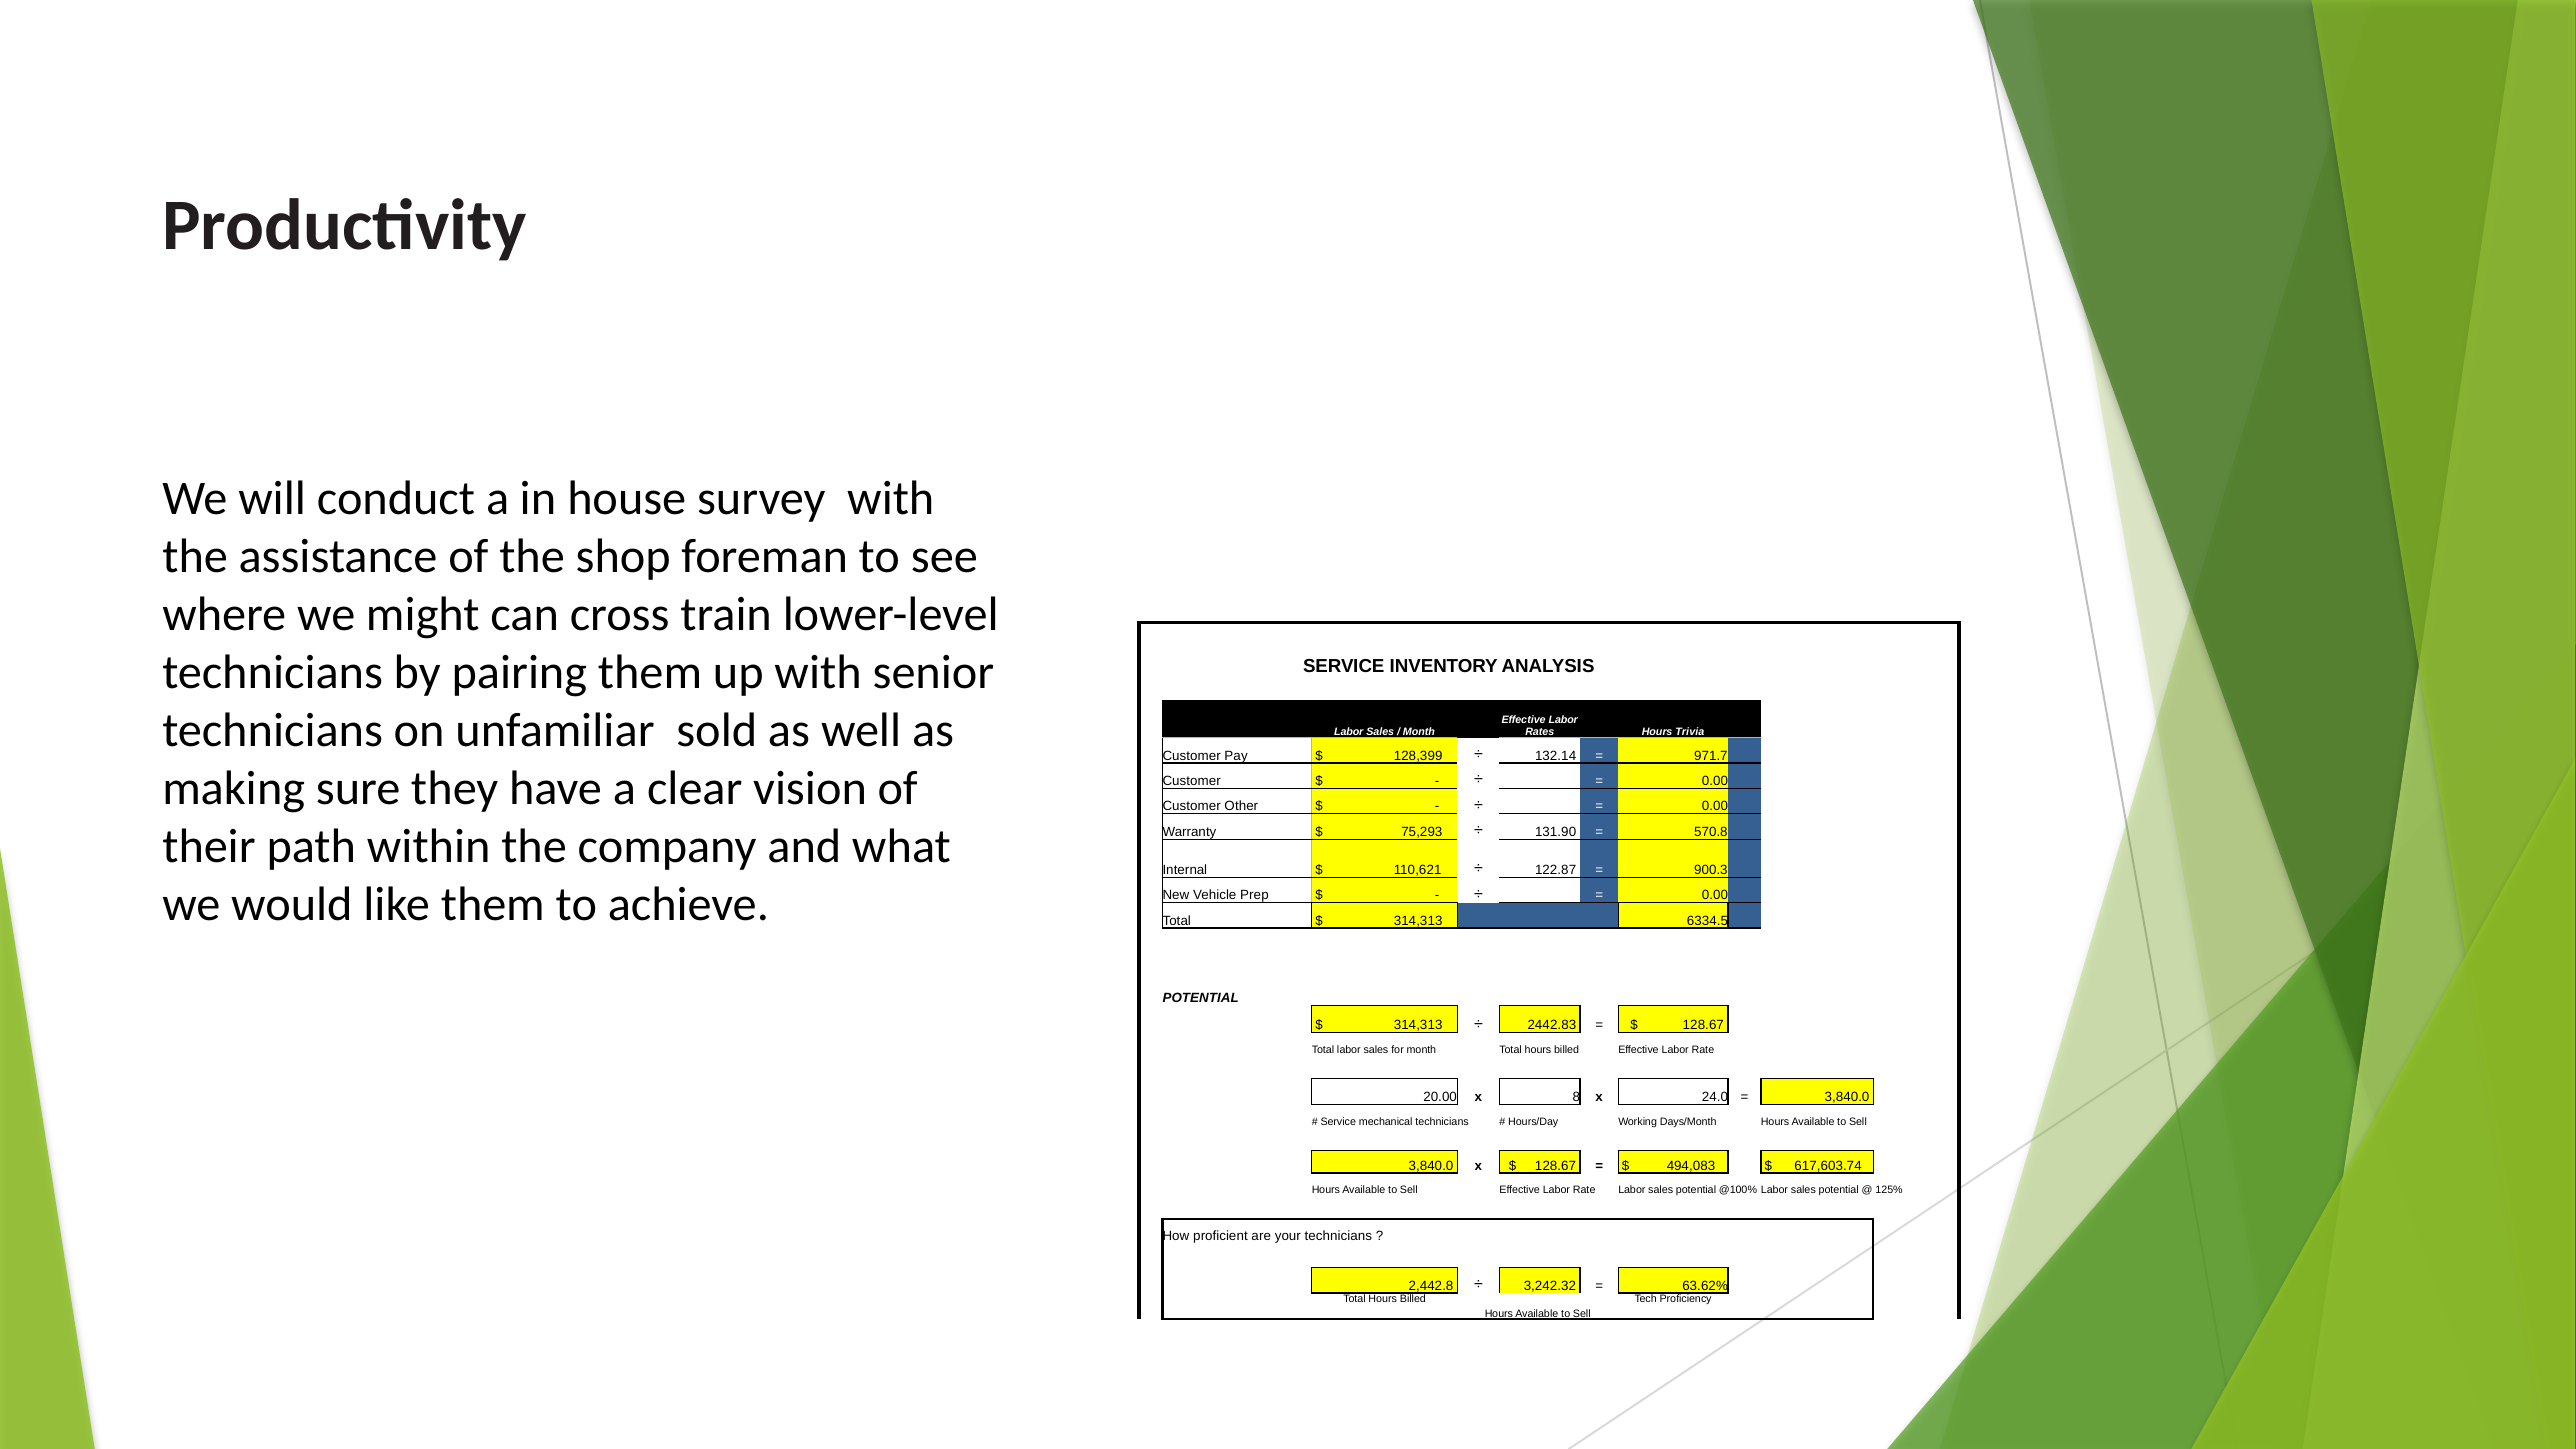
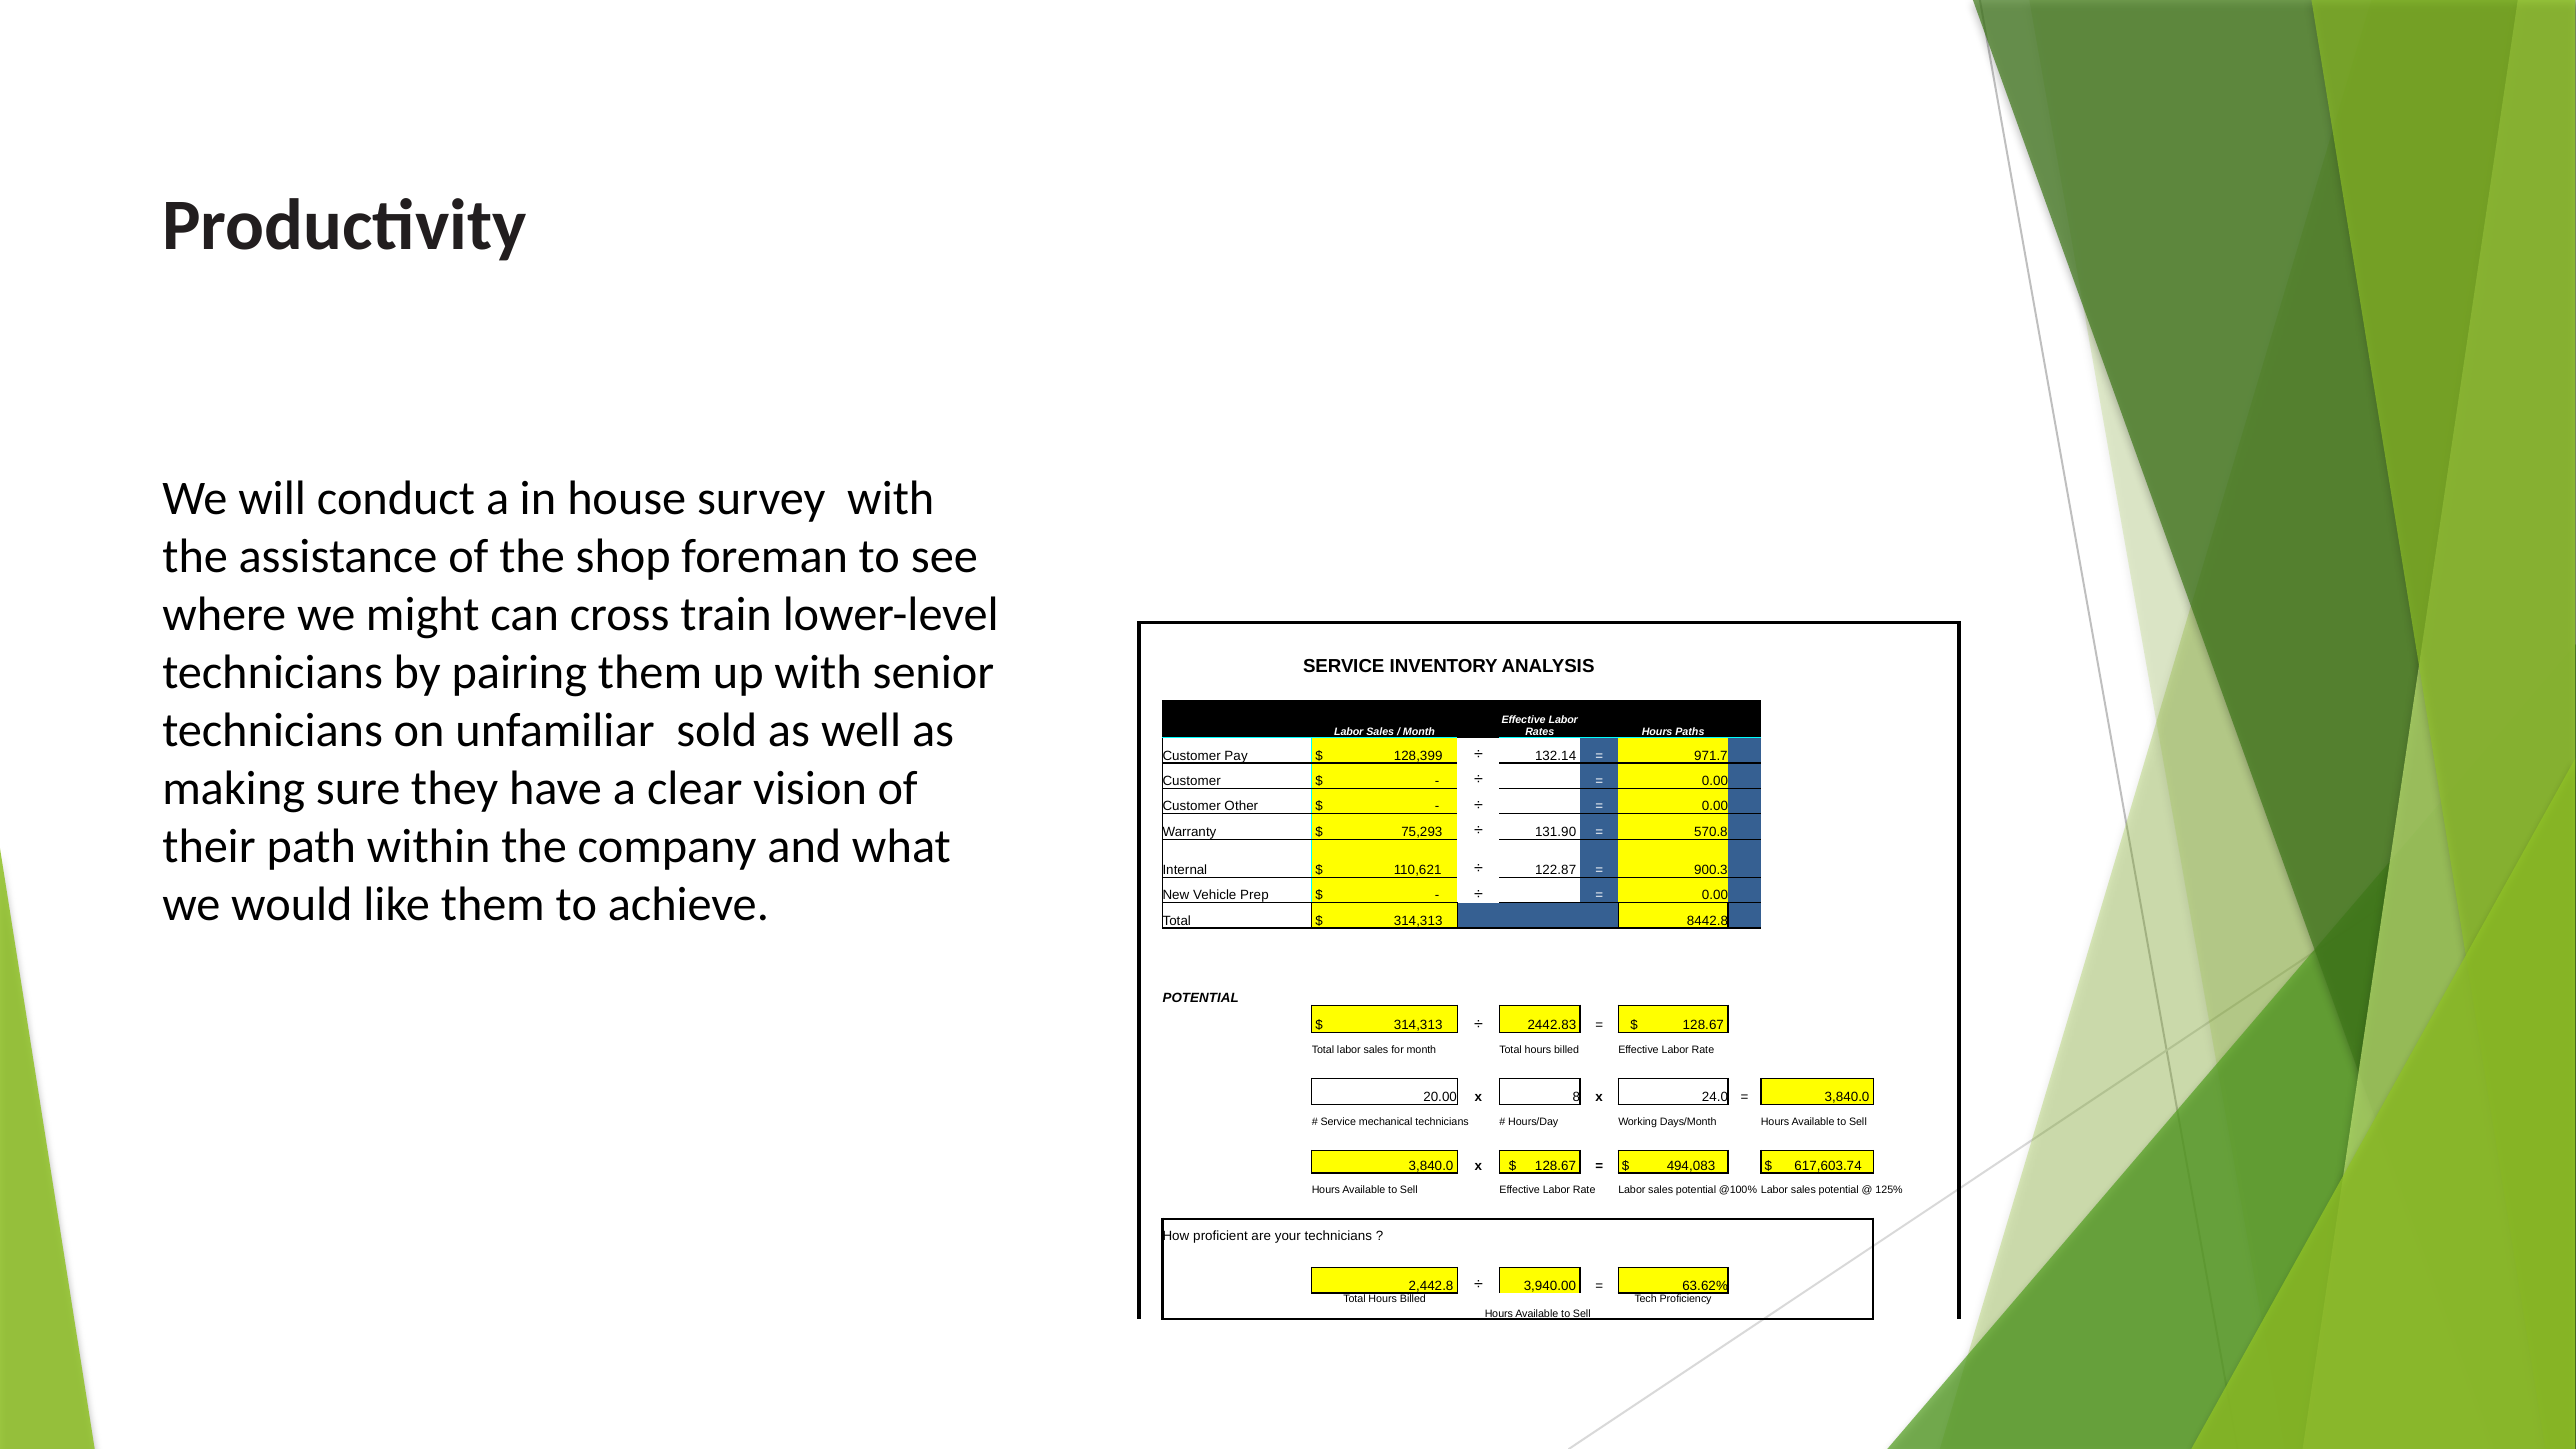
Trivia: Trivia -> Paths
6334.5: 6334.5 -> 8442.8
3,242.32: 3,242.32 -> 3,940.00
